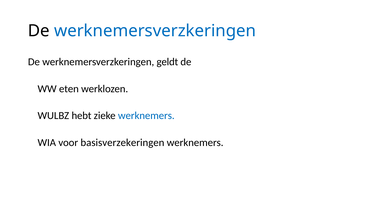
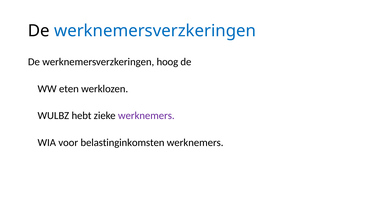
geldt: geldt -> hoog
werknemers at (146, 116) colour: blue -> purple
basisverzekeringen: basisverzekeringen -> belastinginkomsten
